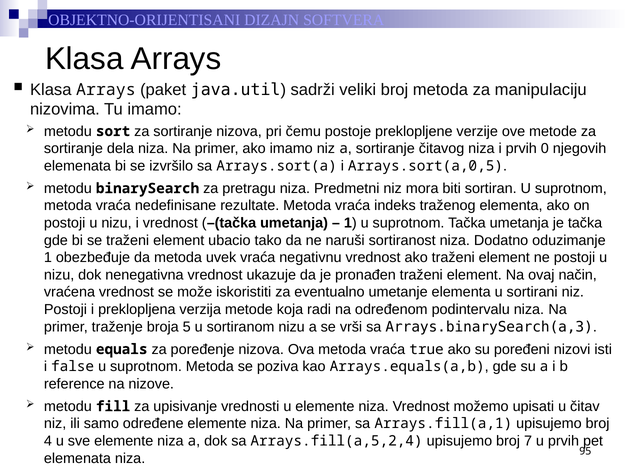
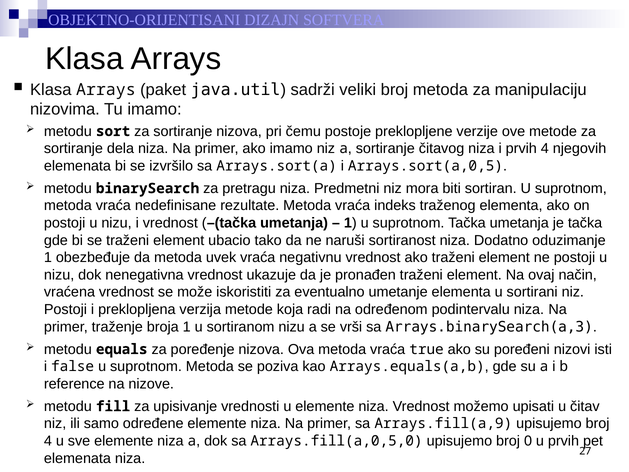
prvih 0: 0 -> 4
broja 5: 5 -> 1
Arrays.fill(a,1: Arrays.fill(a,1 -> Arrays.fill(a,9
Arrays.fill(a,5,2,4: Arrays.fill(a,5,2,4 -> Arrays.fill(a,0,5,0
7: 7 -> 0
95: 95 -> 27
